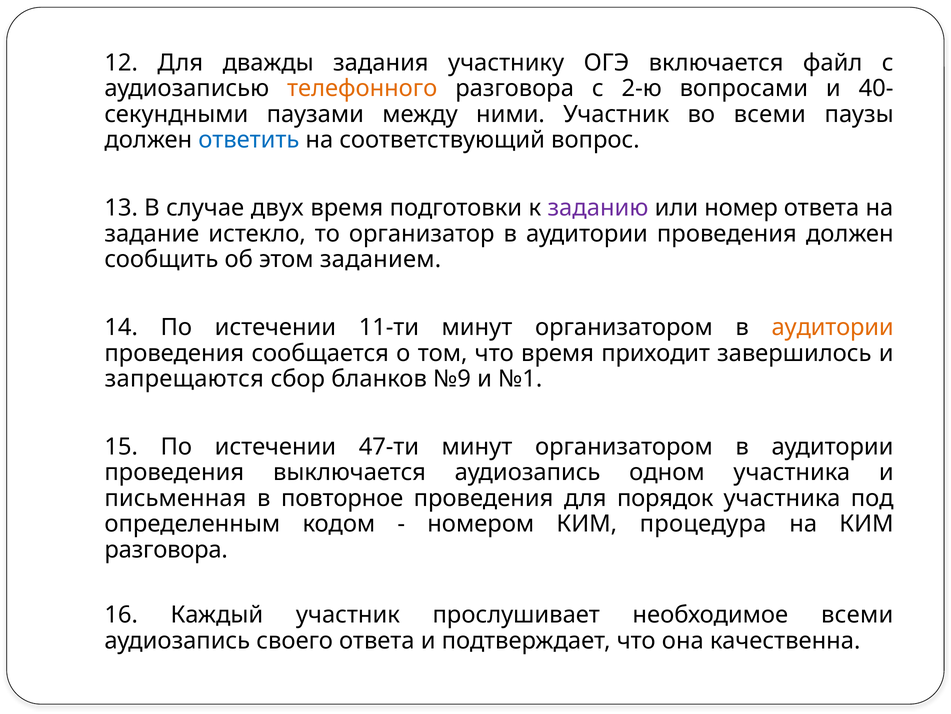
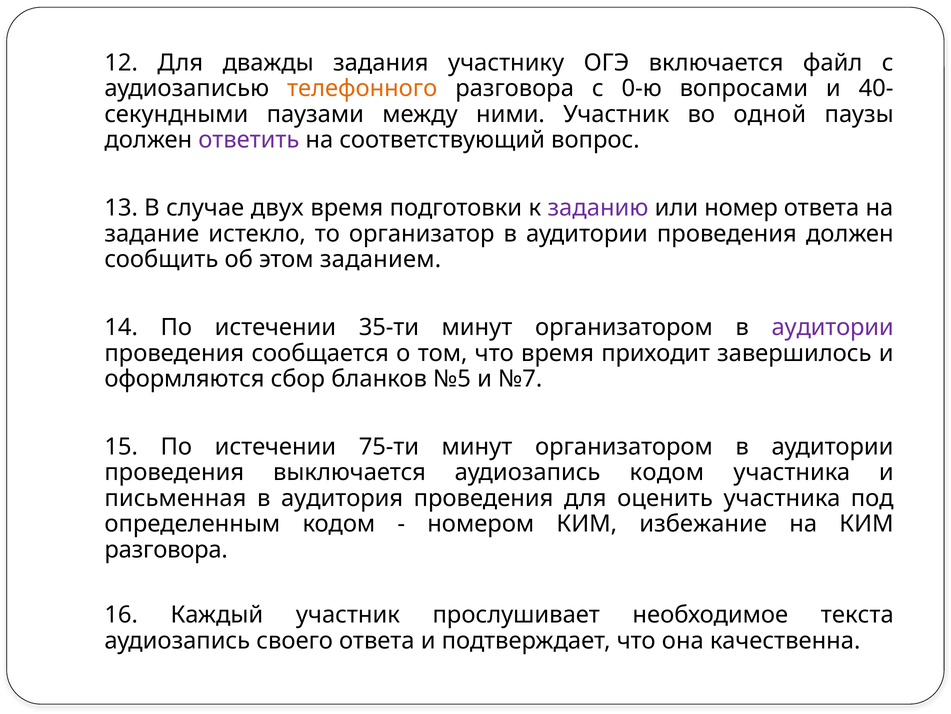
2-ю: 2-ю -> 0-ю
во всеми: всеми -> одной
ответить colour: blue -> purple
11-ти: 11-ти -> 35-ти
аудитории at (833, 327) colour: orange -> purple
запрещаются: запрещаются -> оформляются
№9: №9 -> №5
№1: №1 -> №7
47-ти: 47-ти -> 75-ти
аудиозапись одном: одном -> кодом
повторное: повторное -> аудитория
порядок: порядок -> оценить
процедура: процедура -> избежание
необходимое всеми: всеми -> текста
